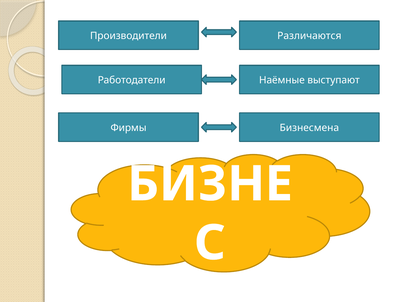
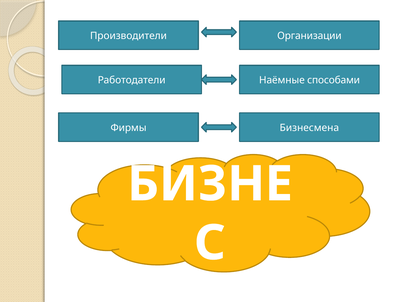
Различаются: Различаются -> Организации
выступают: выступают -> способами
